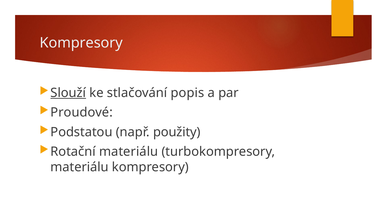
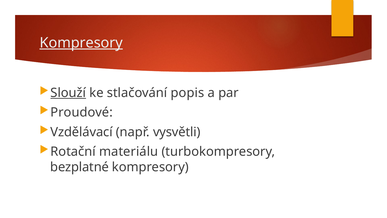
Kompresory at (81, 43) underline: none -> present
Podstatou: Podstatou -> Vzdělávací
použity: použity -> vysvětli
materiálu at (80, 167): materiálu -> bezplatné
